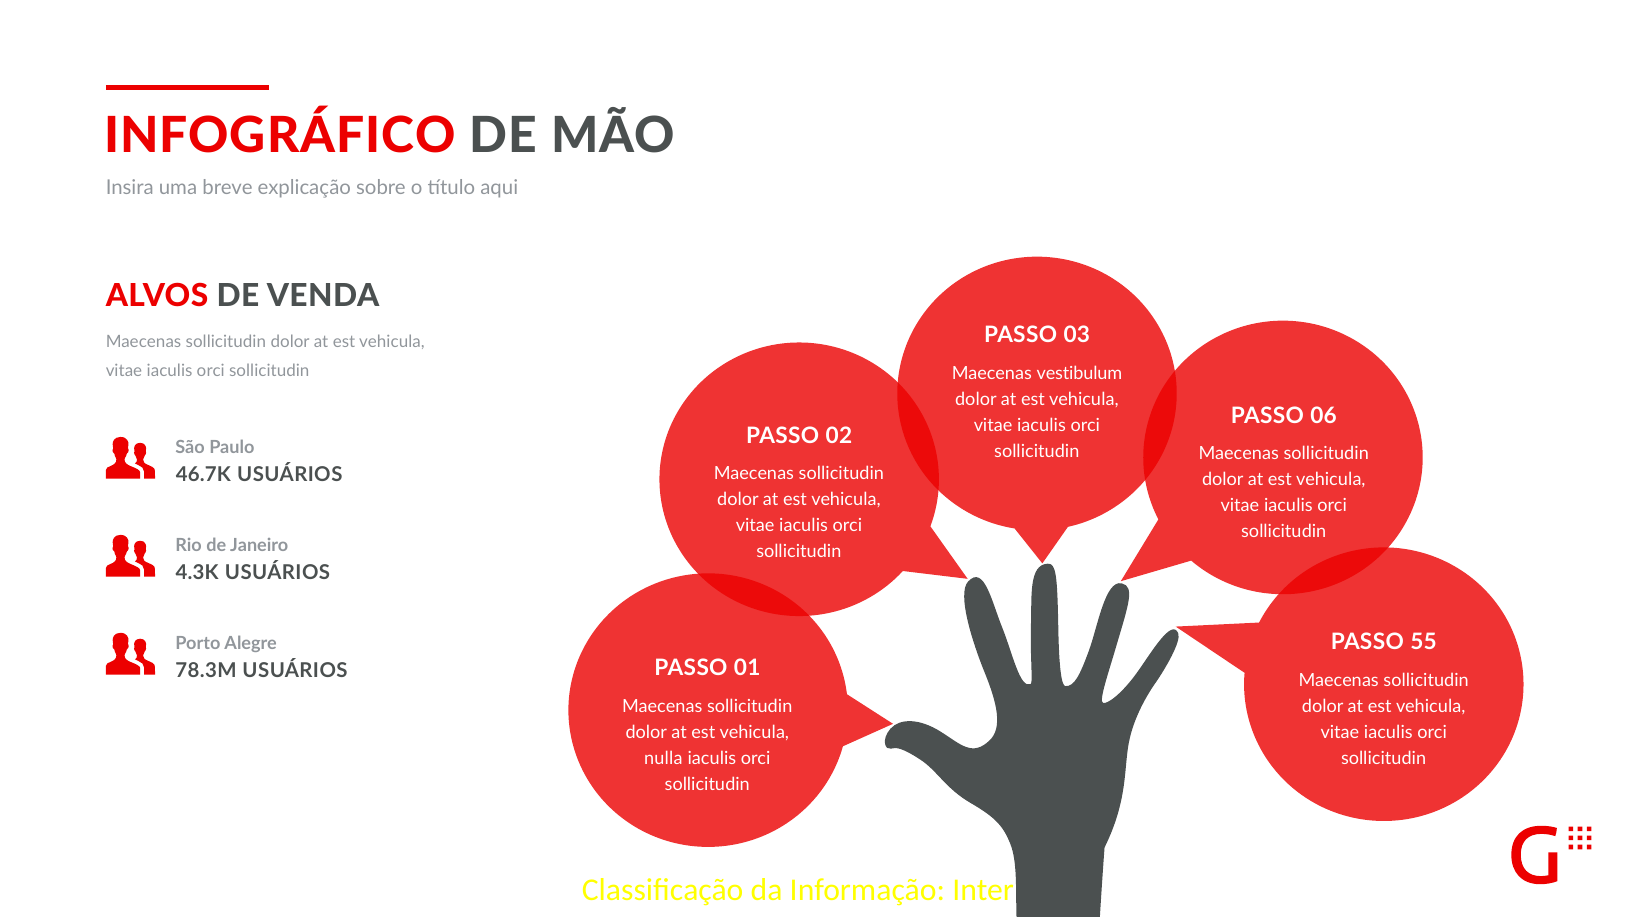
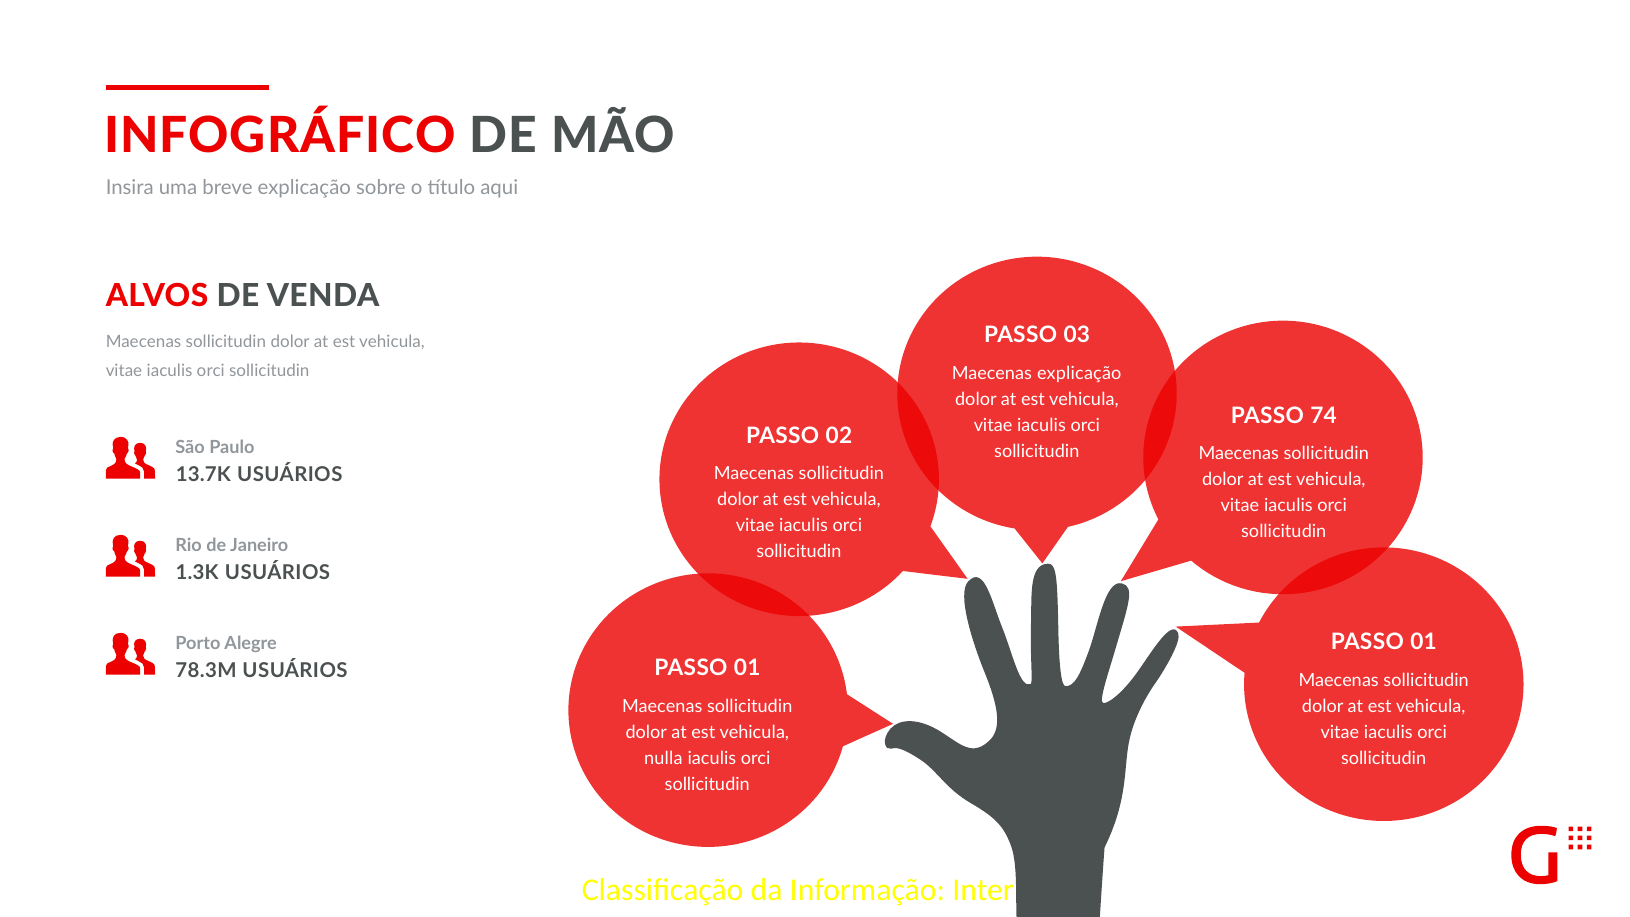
Maecenas vestibulum: vestibulum -> explicação
06: 06 -> 74
46.7K: 46.7K -> 13.7K
4.3K: 4.3K -> 1.3K
55 at (1424, 642): 55 -> 01
